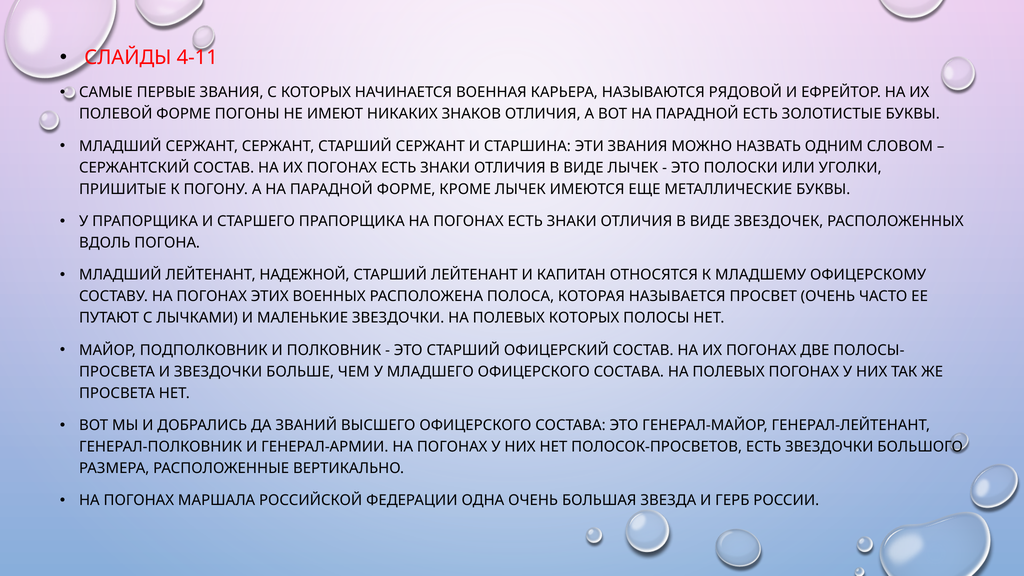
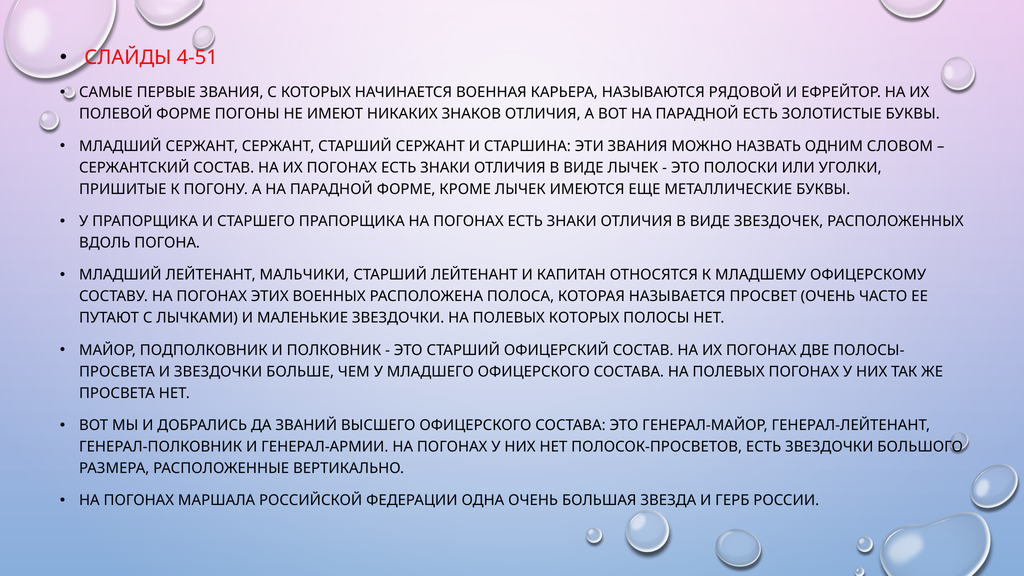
4-11: 4-11 -> 4-51
НАДЕЖНОЙ: НАДЕЖНОЙ -> МАЛЬЧИКИ
